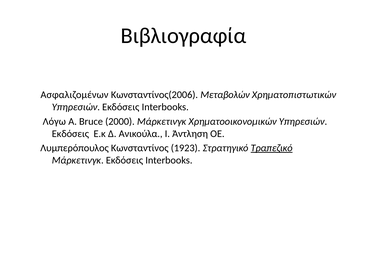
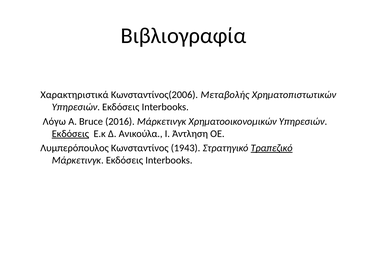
Ασφαλιζομένων: Ασφαλιζομένων -> Χαρακτηριστικά
Μεταβολών: Μεταβολών -> Μεταβολής
2000: 2000 -> 2016
Εκδόσεις at (70, 133) underline: none -> present
1923: 1923 -> 1943
